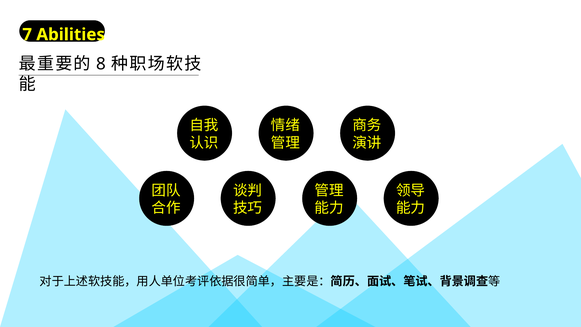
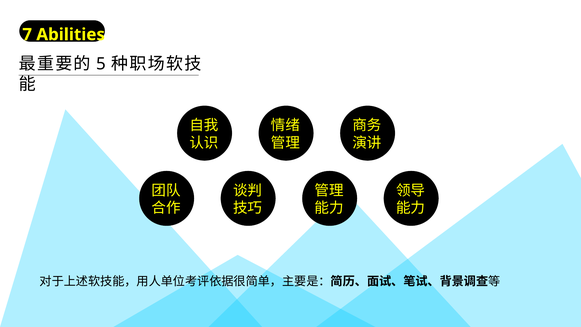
8: 8 -> 5
